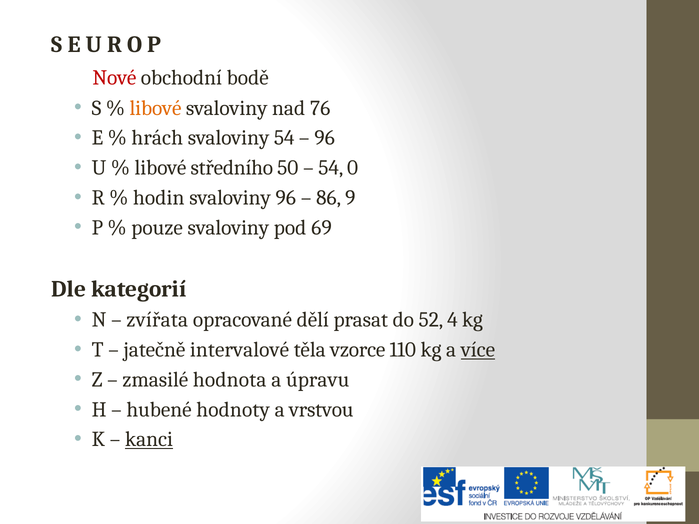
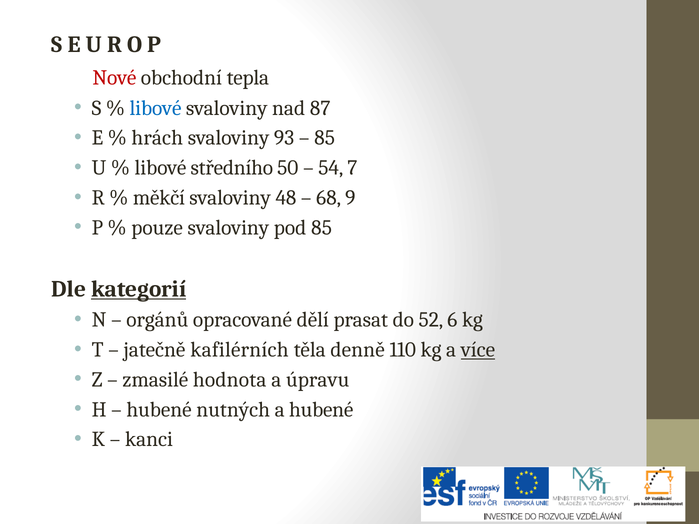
bodě: bodě -> tepla
libové at (156, 108) colour: orange -> blue
76: 76 -> 87
svaloviny 54: 54 -> 93
96 at (325, 138): 96 -> 85
0: 0 -> 7
hodin: hodin -> měkčí
svaloviny 96: 96 -> 48
86: 86 -> 68
pod 69: 69 -> 85
kategorií underline: none -> present
zvířata: zvířata -> orgánů
4: 4 -> 6
intervalové: intervalové -> kafilérních
vzorce: vzorce -> denně
hodnoty: hodnoty -> nutných
a vrstvou: vrstvou -> hubené
kanci underline: present -> none
